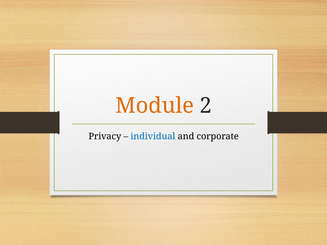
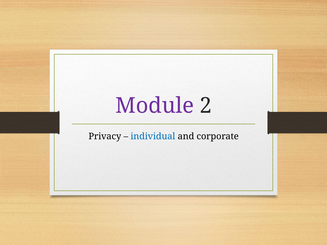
Module colour: orange -> purple
